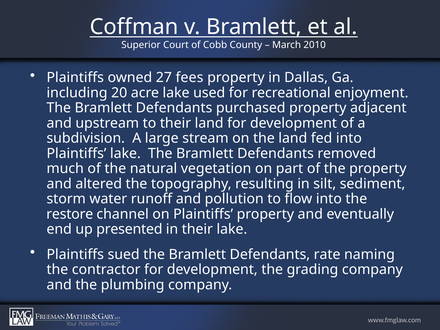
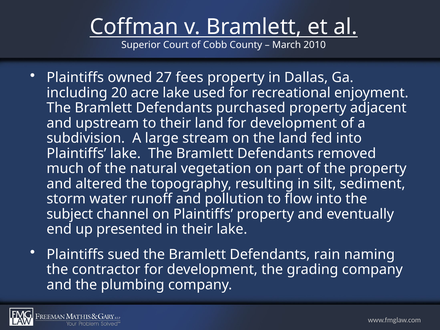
restore: restore -> subject
rate: rate -> rain
